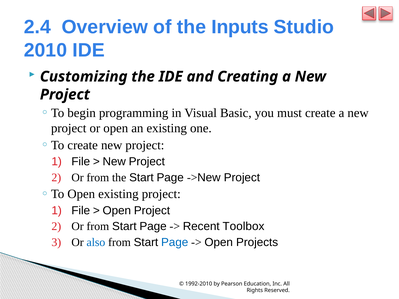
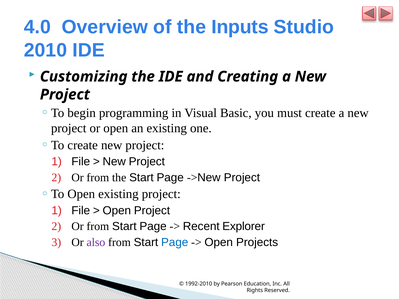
2.4: 2.4 -> 4.0
Toolbox: Toolbox -> Explorer
also colour: blue -> purple
